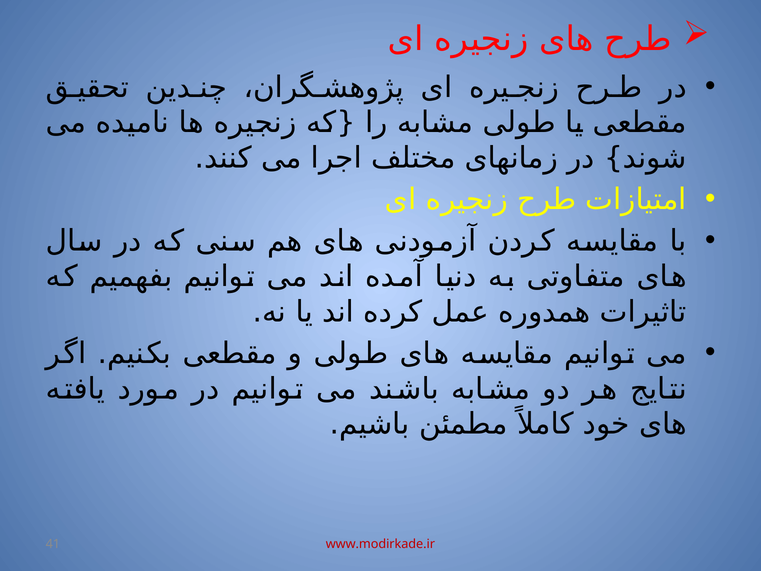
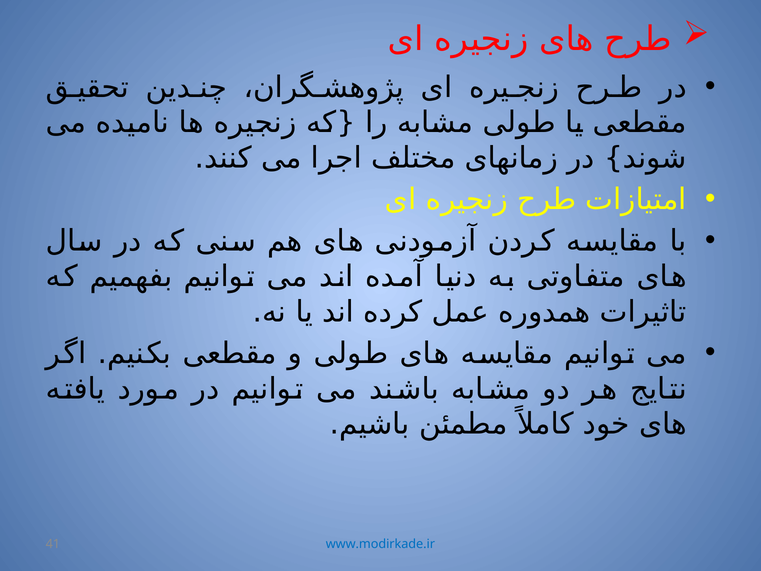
www.modirkade.ir colour: red -> blue
